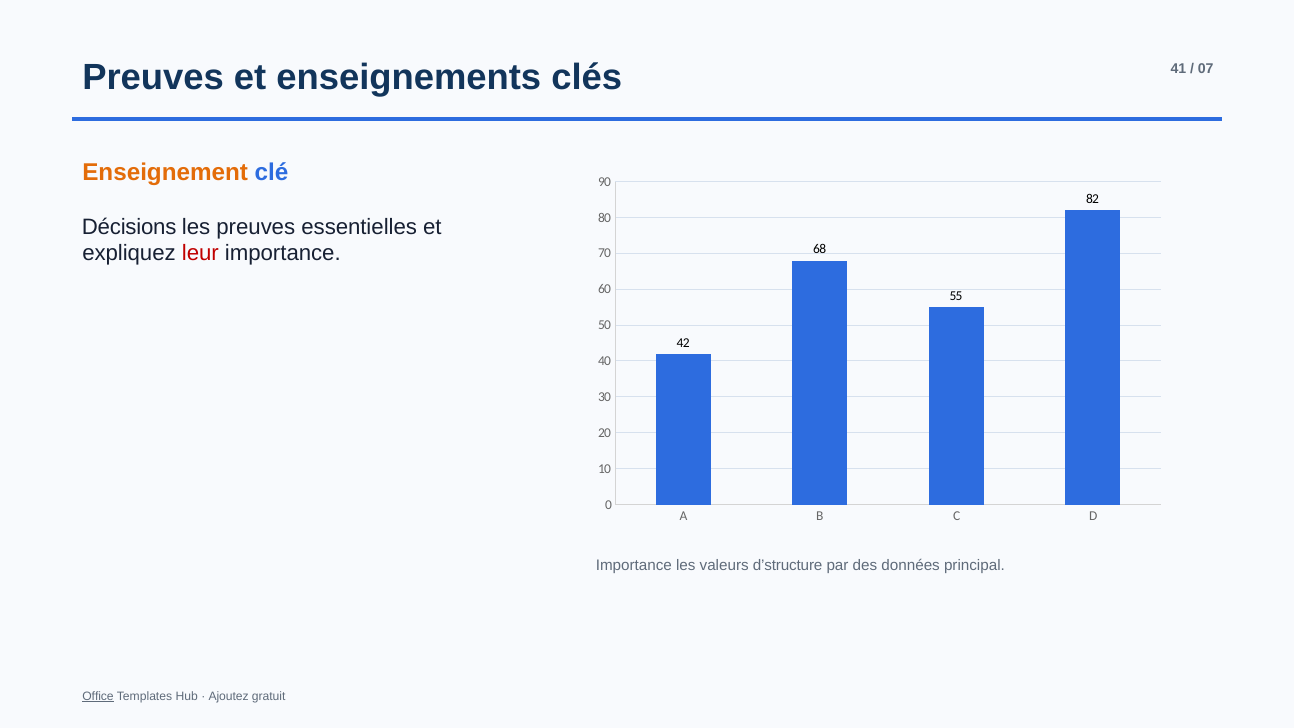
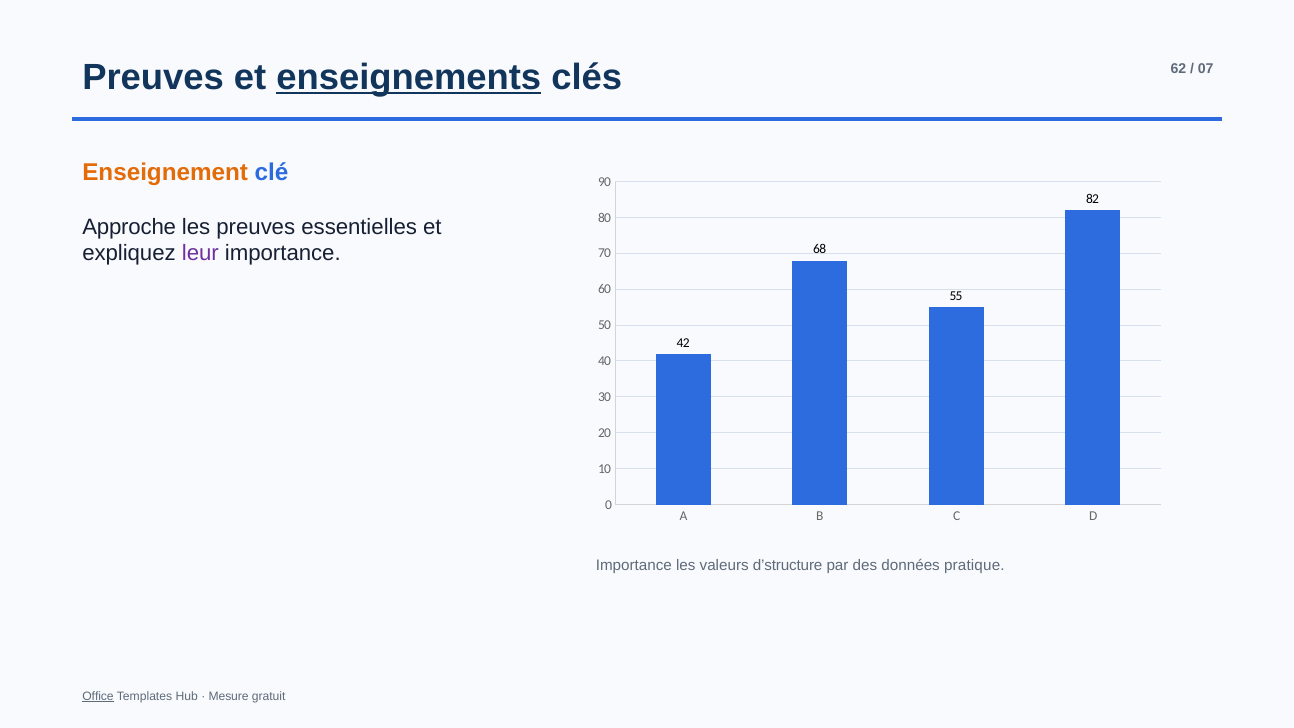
enseignements underline: none -> present
41: 41 -> 62
Décisions: Décisions -> Approche
leur colour: red -> purple
principal: principal -> pratique
Ajoutez: Ajoutez -> Mesure
